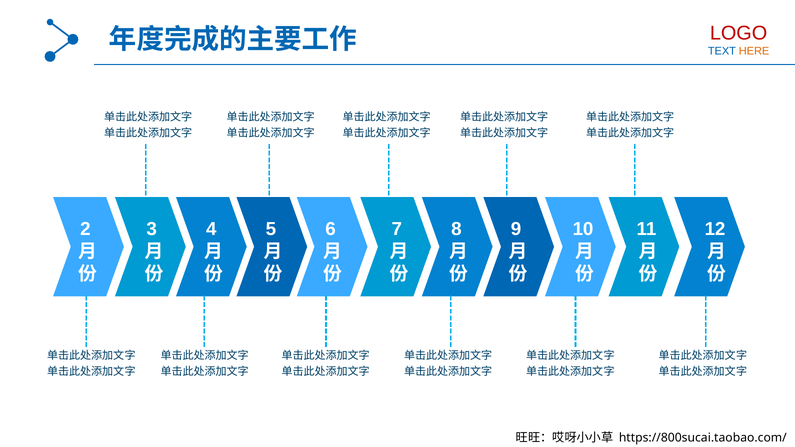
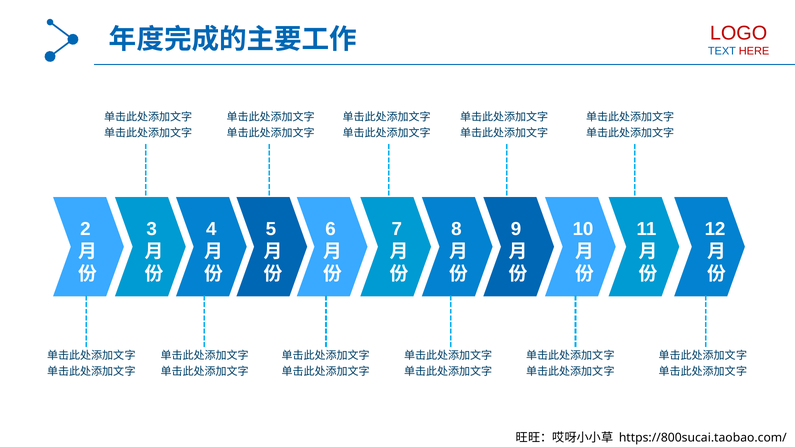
HERE colour: orange -> red
